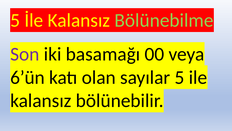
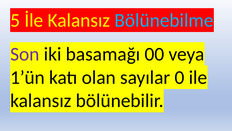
Bölünebilme colour: light green -> light blue
6’ün: 6’ün -> 1’ün
sayılar 5: 5 -> 0
